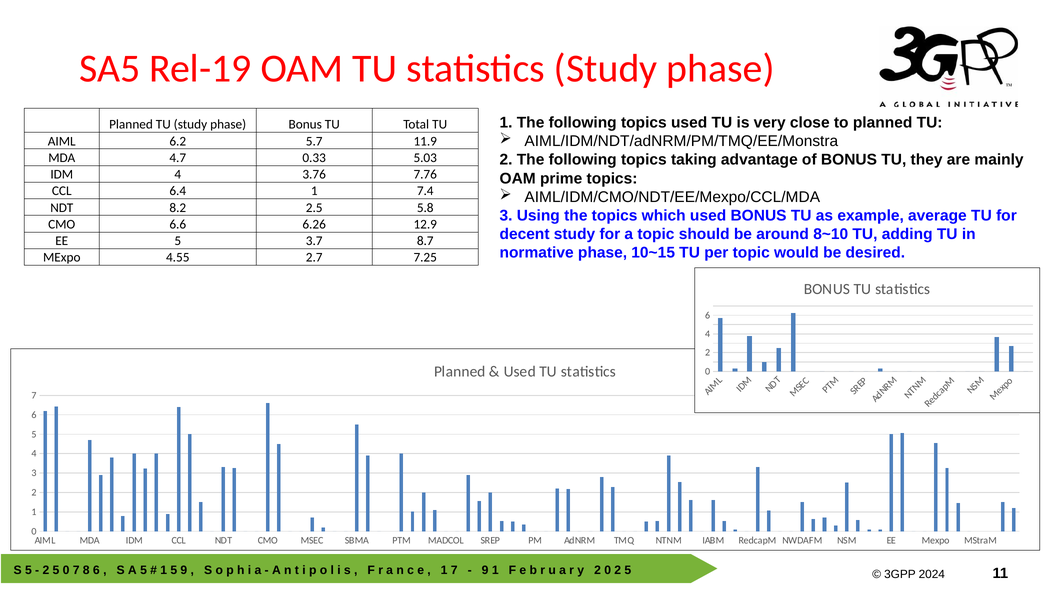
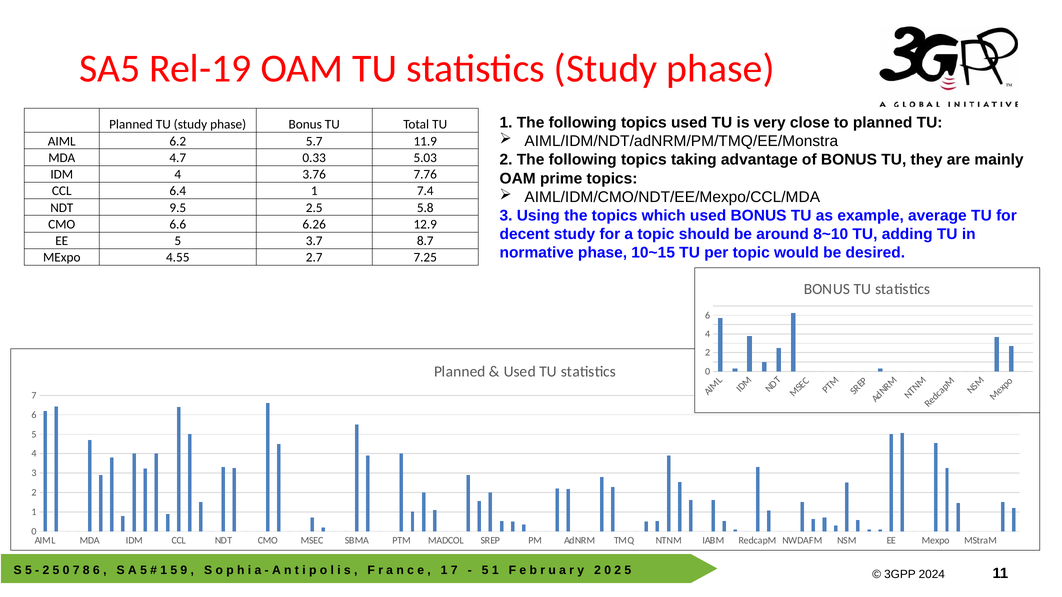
8.2: 8.2 -> 9.5
9 at (485, 570): 9 -> 5
